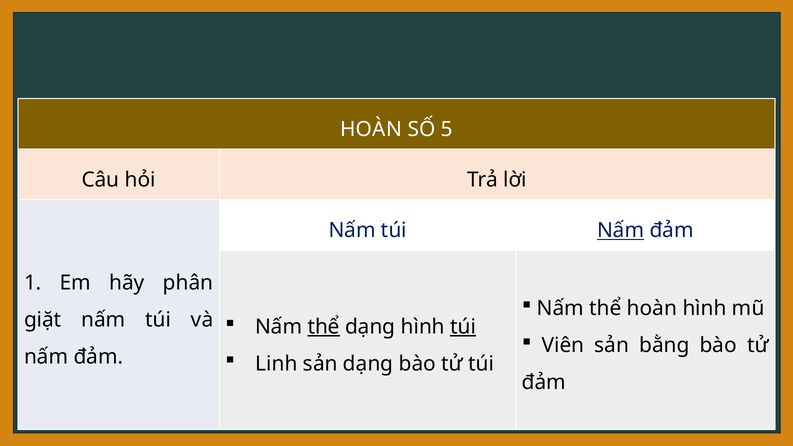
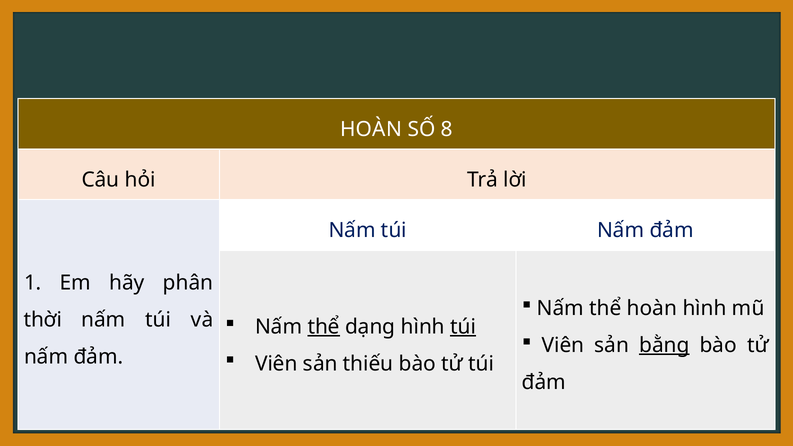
5: 5 -> 8
Nấm at (621, 231) underline: present -> none
giặt: giặt -> thời
bằng underline: none -> present
Linh at (276, 364): Linh -> Viên
sản dạng: dạng -> thiếu
